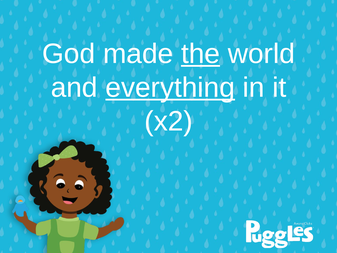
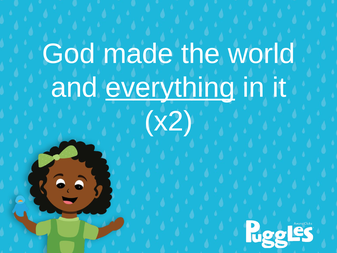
the underline: present -> none
